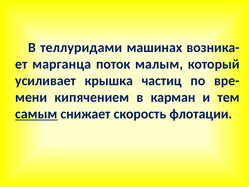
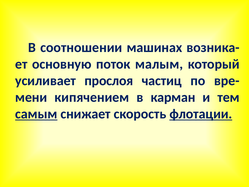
теллуридами: теллуридами -> соотношении
марганца: марганца -> основную
крышка: крышка -> прослоя
флотации underline: none -> present
